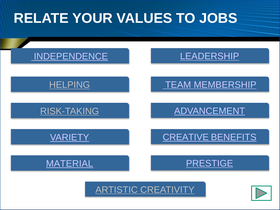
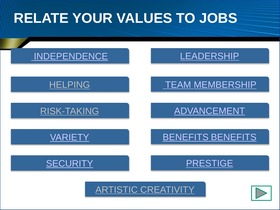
VARIETY CREATIVE: CREATIVE -> BENEFITS
MATERIAL: MATERIAL -> SECURITY
